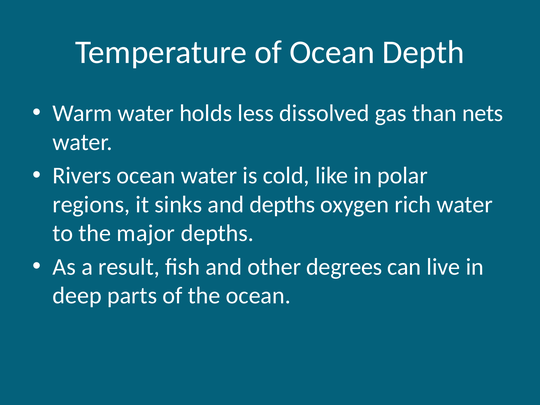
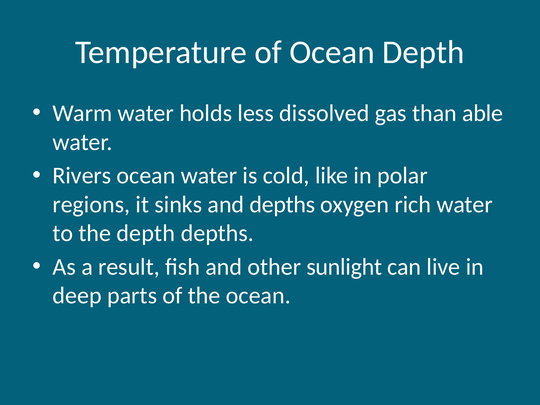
nets: nets -> able
the major: major -> depth
degrees: degrees -> sunlight
